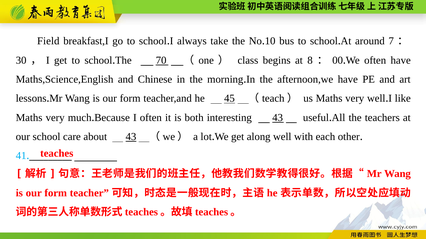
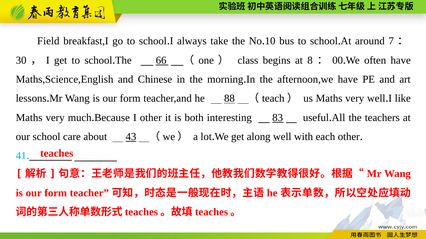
70: 70 -> 66
45: 45 -> 88
I often: often -> other
interesting 43: 43 -> 83
